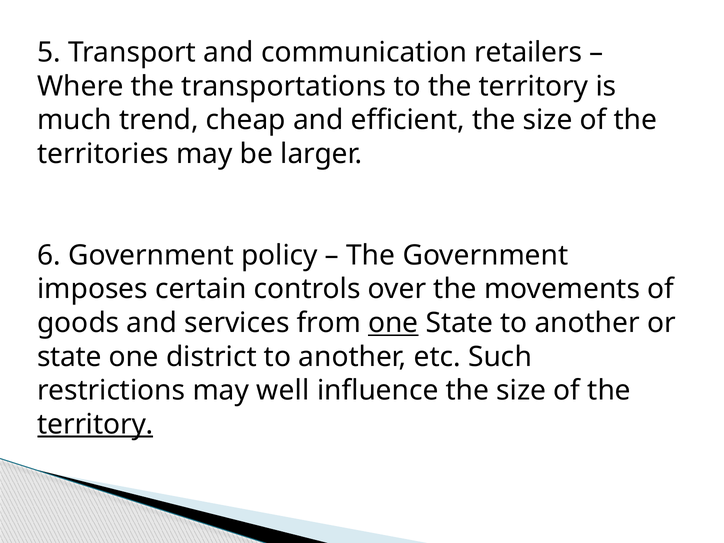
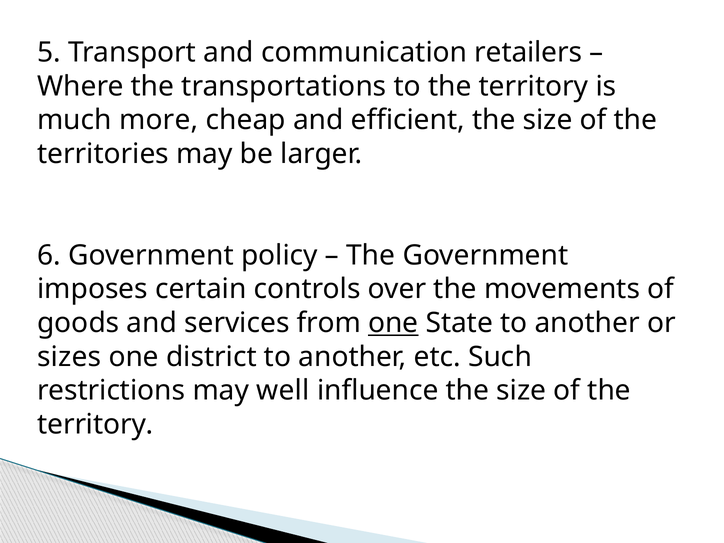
trend: trend -> more
state at (69, 357): state -> sizes
territory at (95, 424) underline: present -> none
